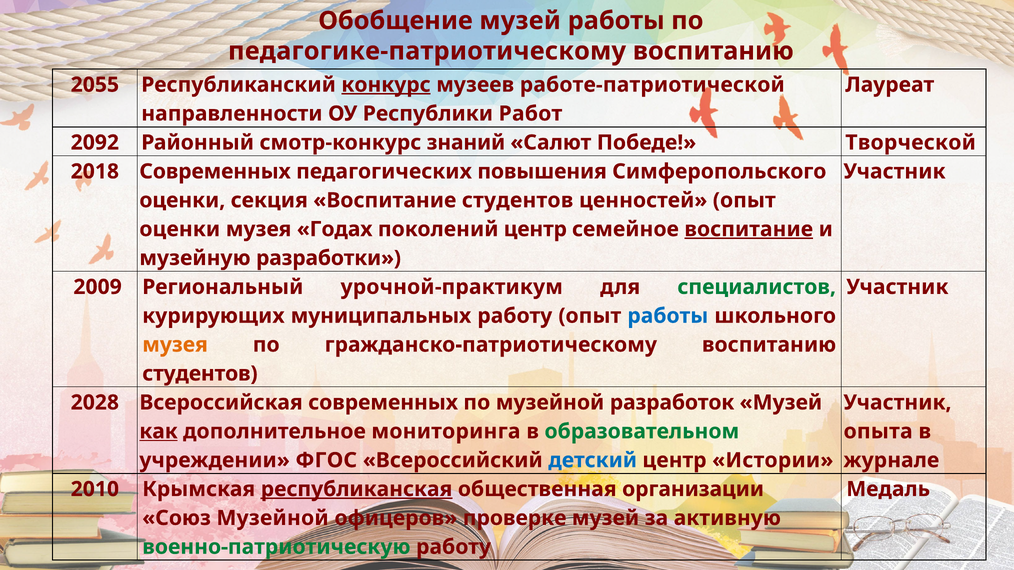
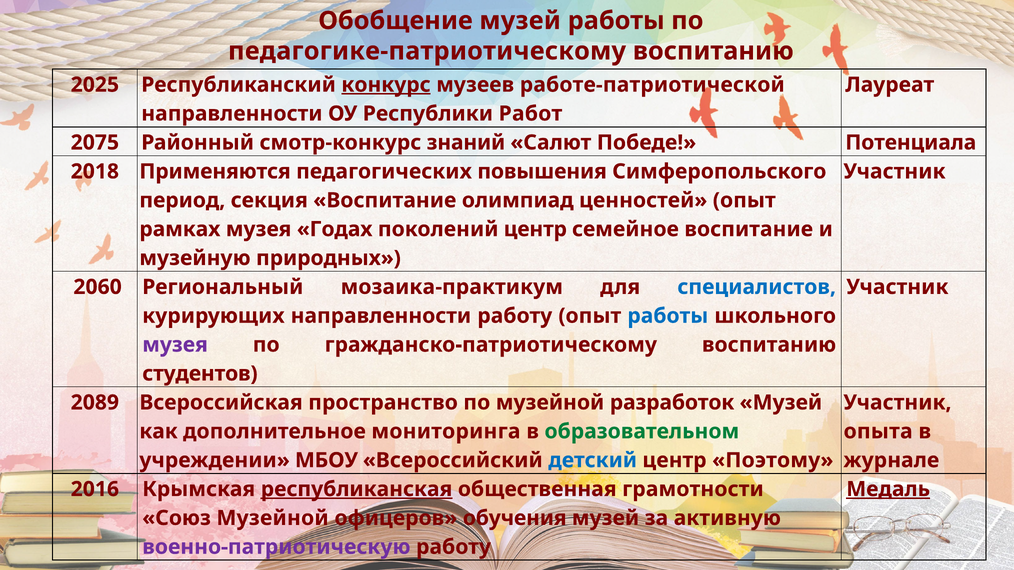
2055: 2055 -> 2025
2092: 2092 -> 2075
Творческой: Творческой -> Потенциала
2018 Современных: Современных -> Применяются
оценки at (182, 200): оценки -> период
Воспитание студентов: студентов -> олимпиад
оценки at (180, 229): оценки -> рамках
воспитание at (749, 229) underline: present -> none
разработки: разработки -> природных
2009: 2009 -> 2060
урочной-практикум: урочной-практикум -> мозаика-практикум
специалистов colour: green -> blue
курирующих муниципальных: муниципальных -> направленности
музея at (175, 345) colour: orange -> purple
2028: 2028 -> 2089
Всероссийская современных: современных -> пространство
как underline: present -> none
ФГОС: ФГОС -> МБОУ
Истории: Истории -> Поэтому
2010: 2010 -> 2016
организации: организации -> грамотности
Медаль underline: none -> present
проверке: проверке -> обучения
военно-патриотическую colour: green -> purple
